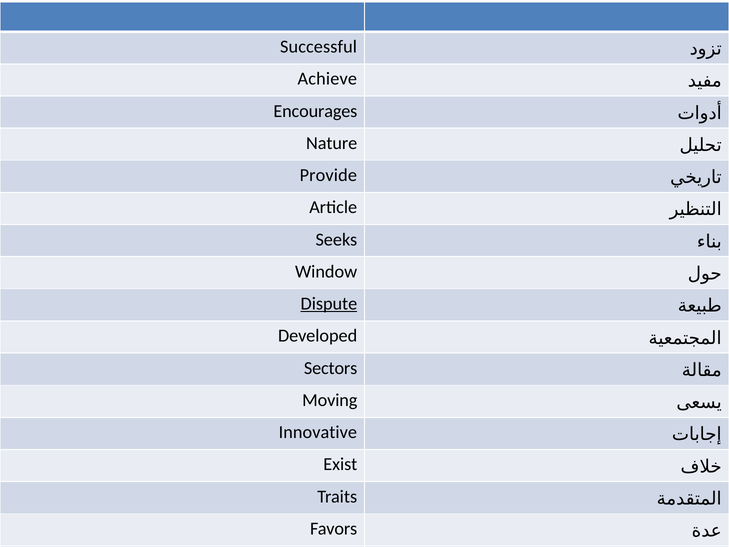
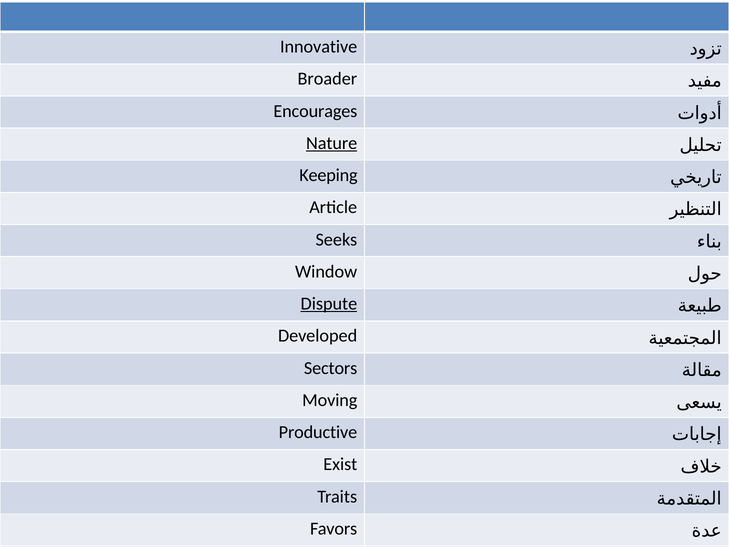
Successful: Successful -> Innovative
Achieve: Achieve -> Broader
Nature underline: none -> present
Provide: Provide -> Keeping
Innovative: Innovative -> Productive
